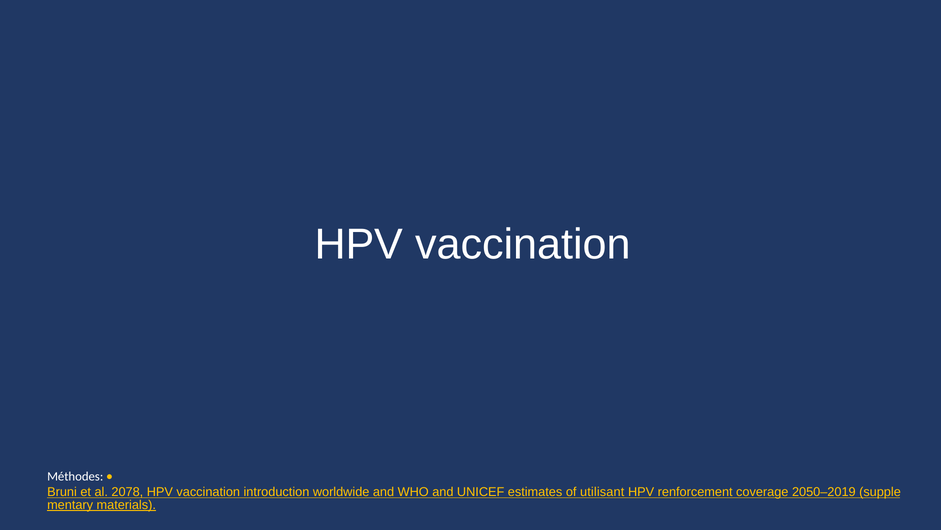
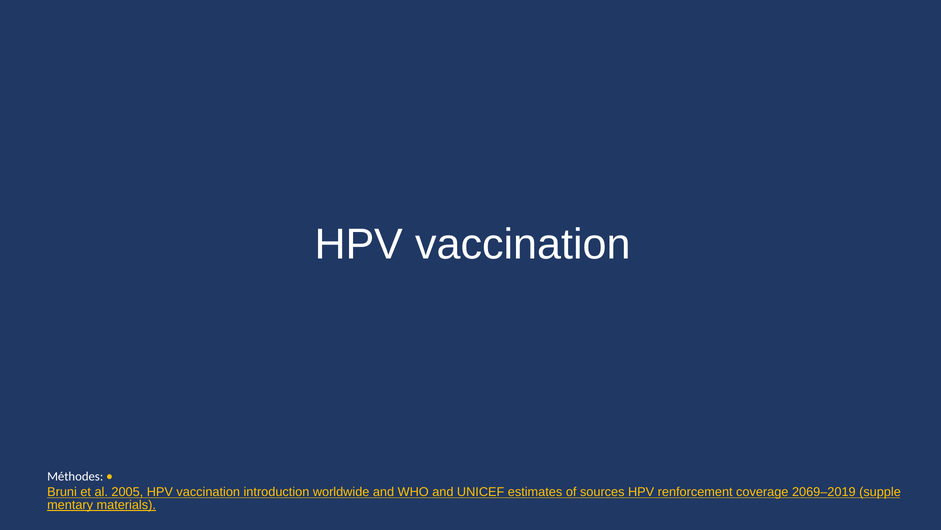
2078: 2078 -> 2005
utilisant: utilisant -> sources
2050–2019: 2050–2019 -> 2069–2019
